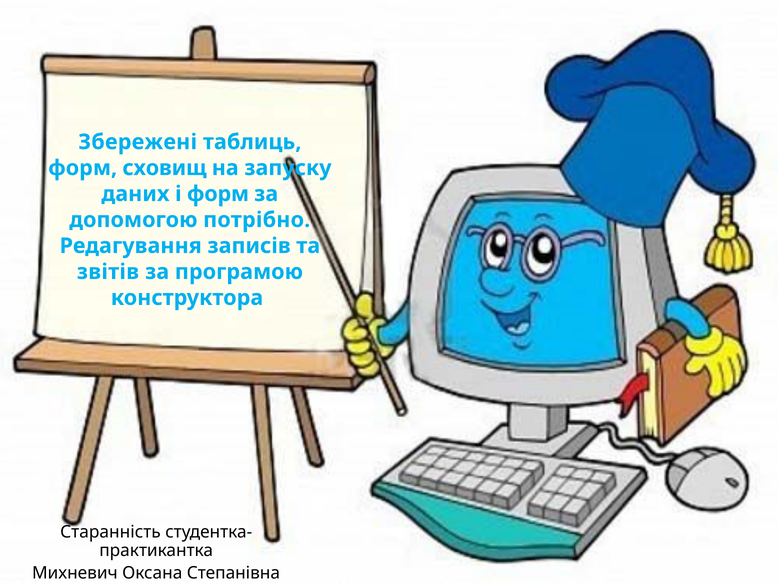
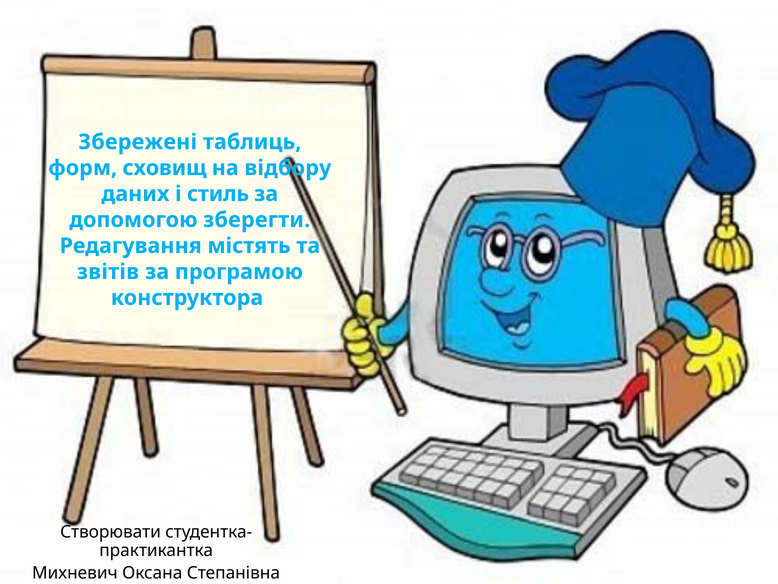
запуску: запуску -> відбору
і форм: форм -> стиль
потрібно: потрібно -> зберегти
записів: записів -> містять
Старанність: Старанність -> Створювати
